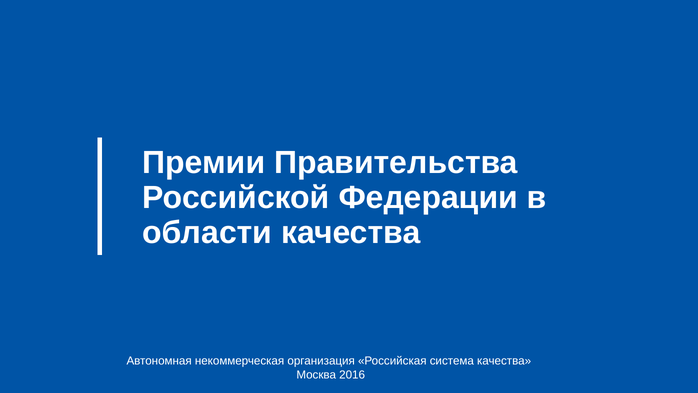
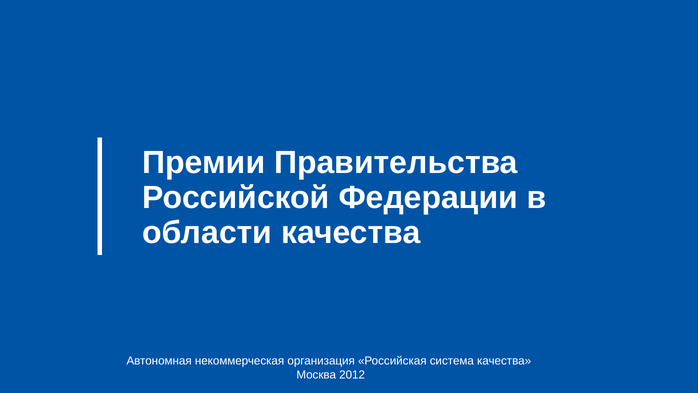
2016: 2016 -> 2012
